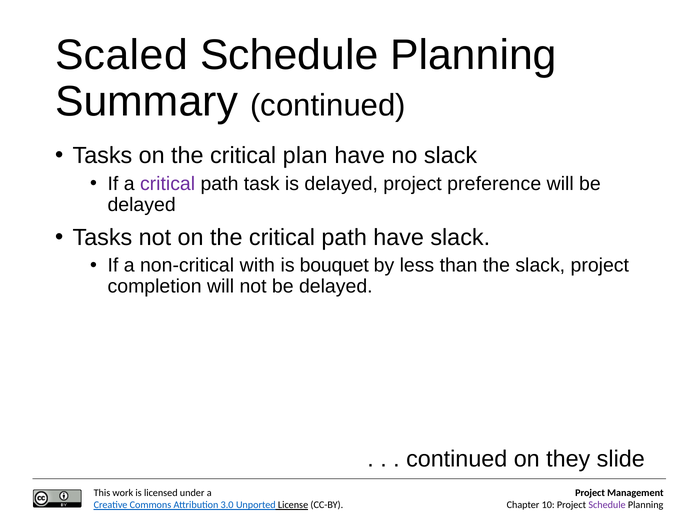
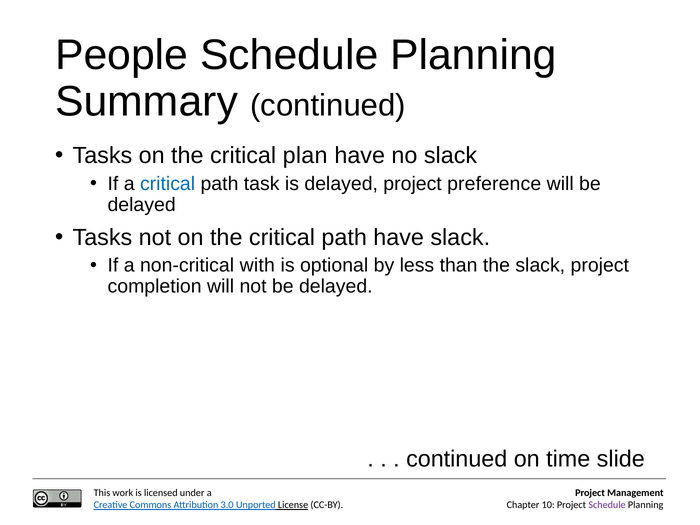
Scaled: Scaled -> People
critical at (168, 184) colour: purple -> blue
bouquet: bouquet -> optional
they: they -> time
